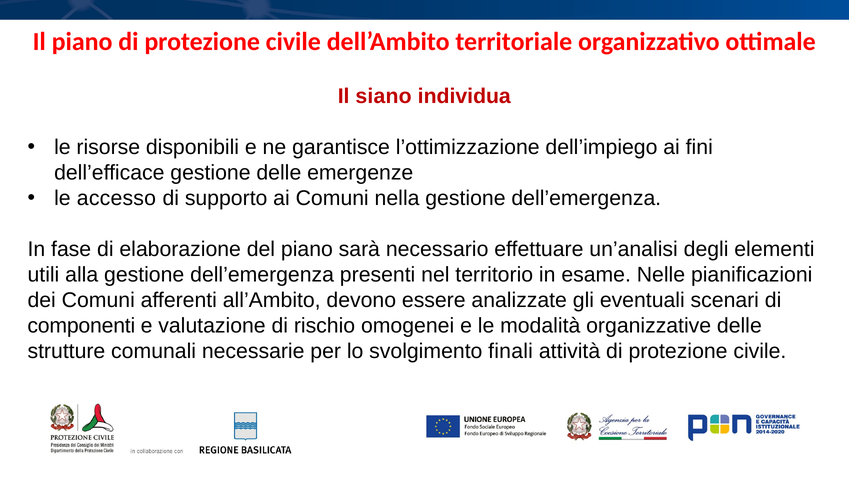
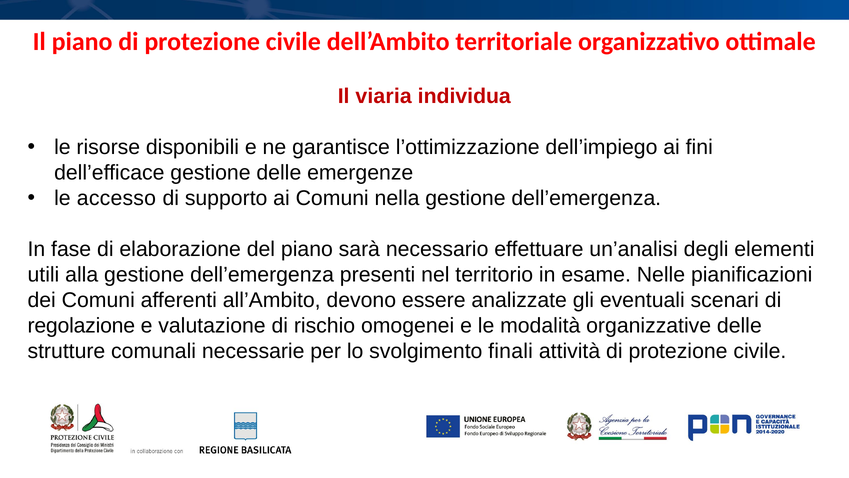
siano: siano -> viaria
componenti: componenti -> regolazione
